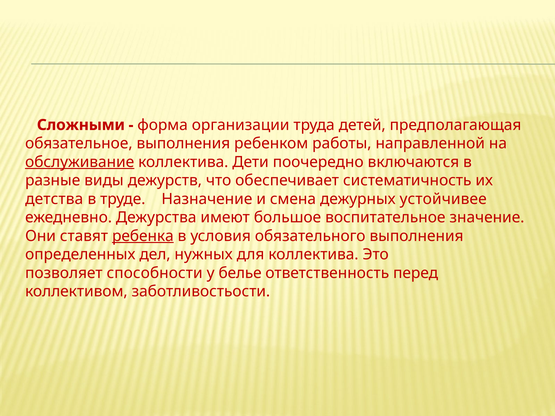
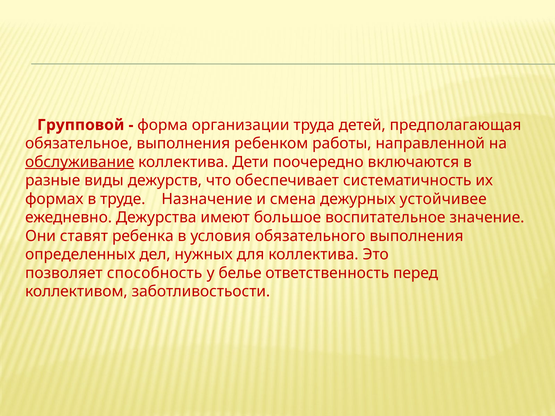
Сложными: Сложными -> Групповой
детства: детства -> формах
ребенка underline: present -> none
способности: способности -> способность
